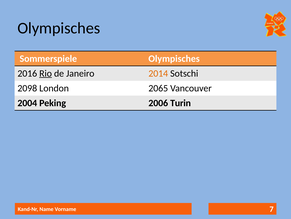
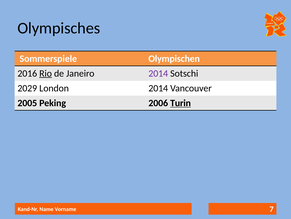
Sommerspiele Olympisches: Olympisches -> Olympischen
2014 at (158, 73) colour: orange -> purple
2098: 2098 -> 2029
London 2065: 2065 -> 2014
2004: 2004 -> 2005
Turin underline: none -> present
